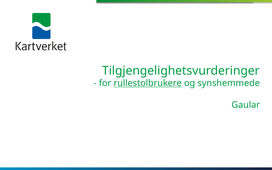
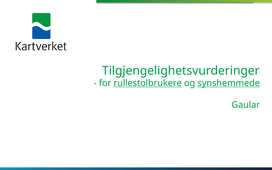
synshemmede underline: none -> present
